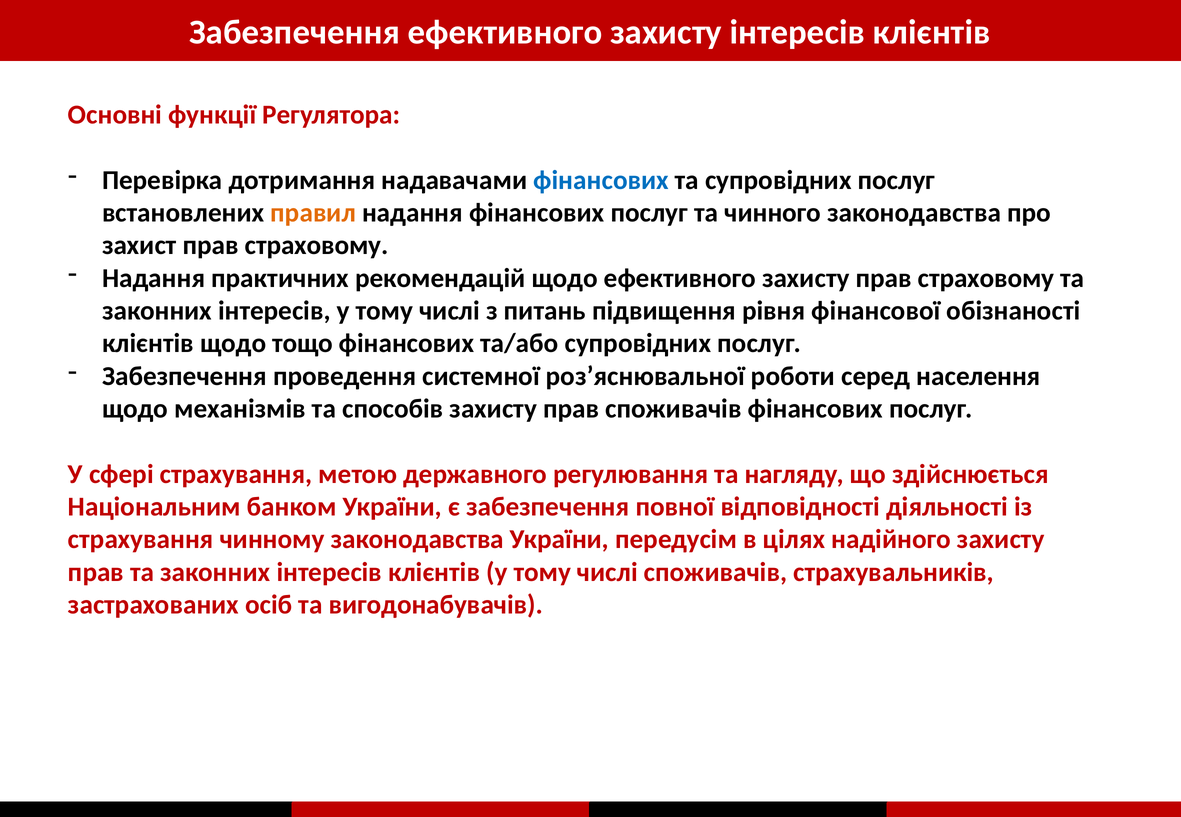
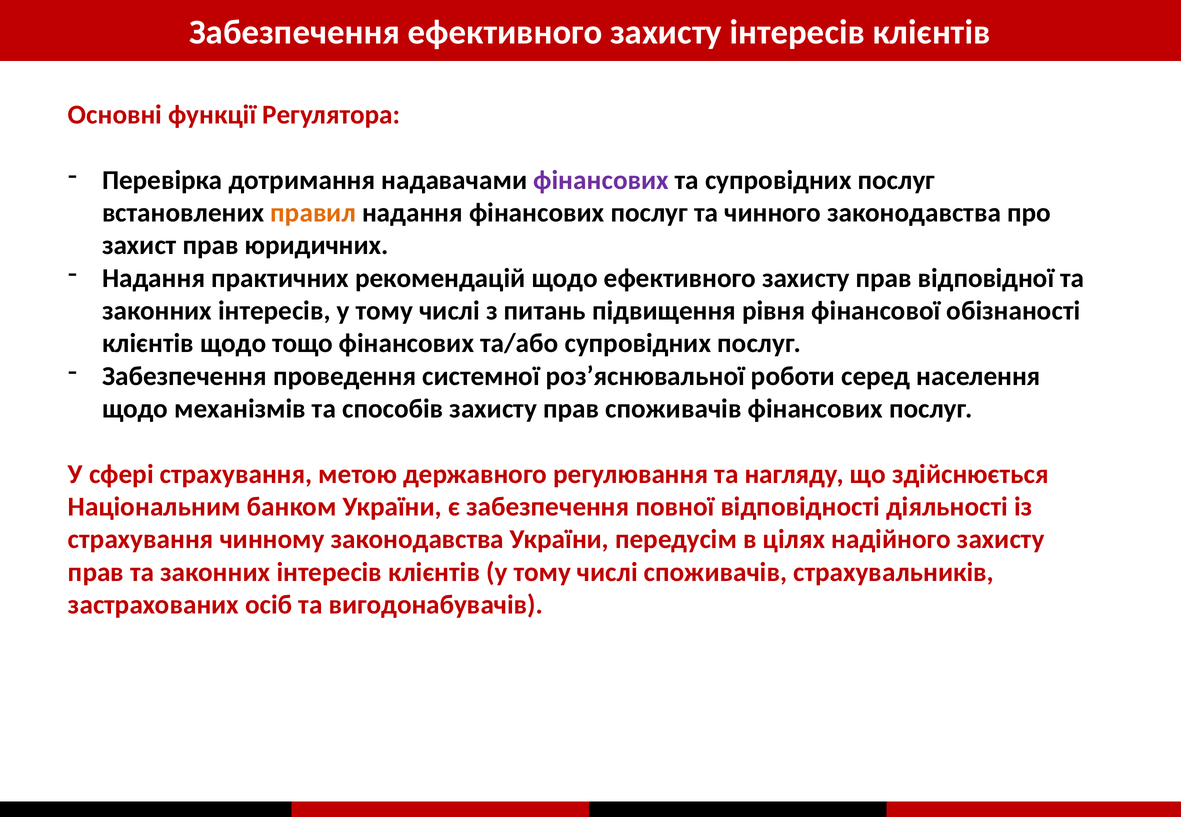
фінансових at (601, 180) colour: blue -> purple
захист прав страховому: страховому -> юридичних
захисту прав страховому: страховому -> відповідної
